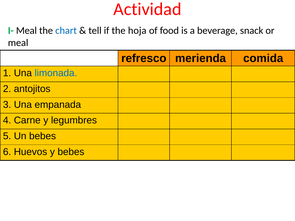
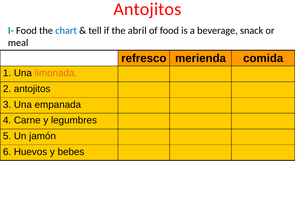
Actividad at (147, 9): Actividad -> Antojitos
I- Meal: Meal -> Food
hoja: hoja -> abril
limonada colour: blue -> orange
Un bebes: bebes -> jamón
